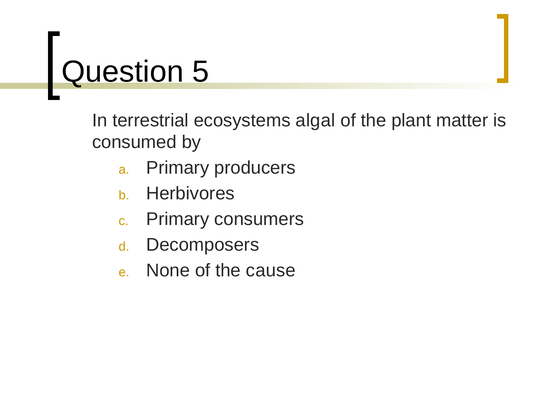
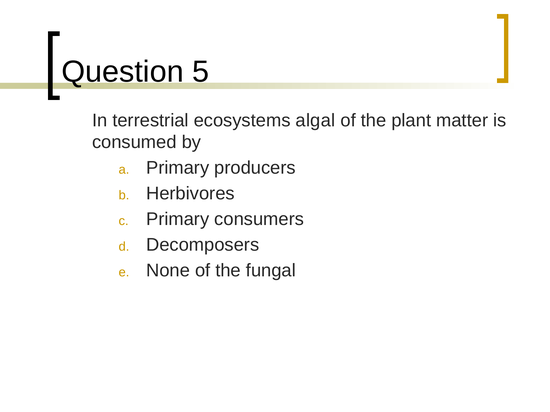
cause: cause -> fungal
